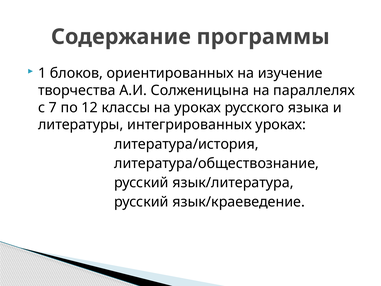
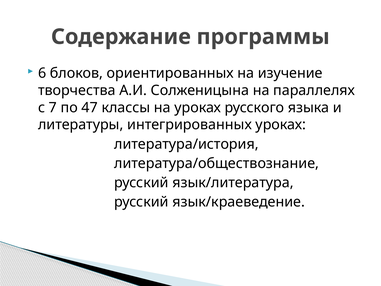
1: 1 -> 6
12: 12 -> 47
